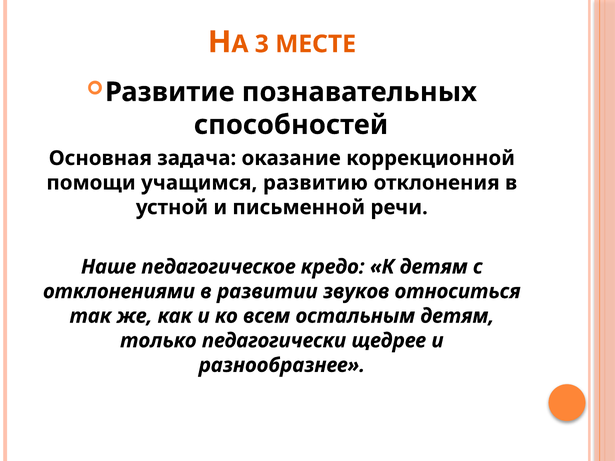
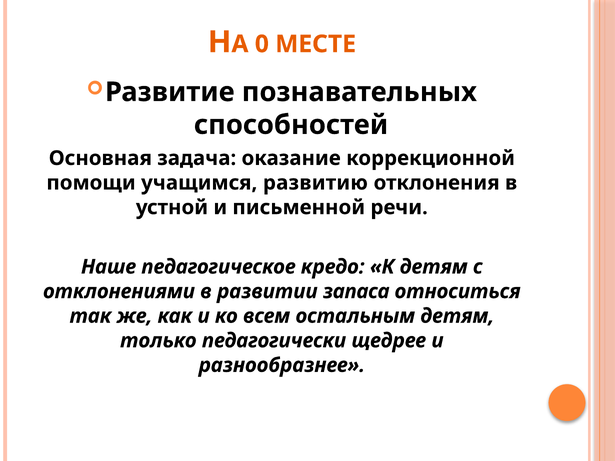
3: 3 -> 0
звуков: звуков -> запаса
